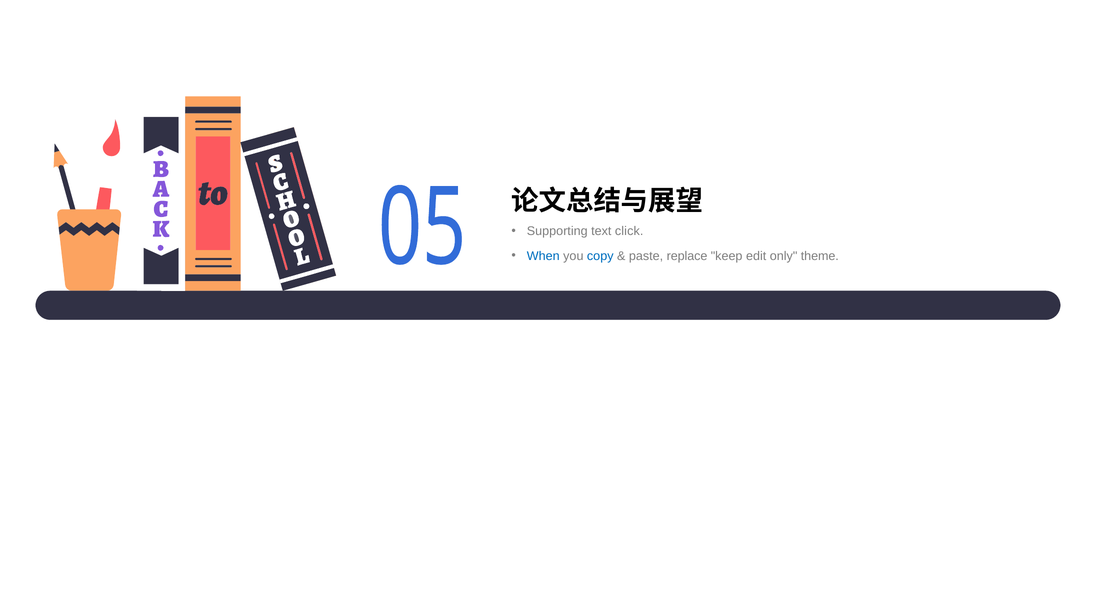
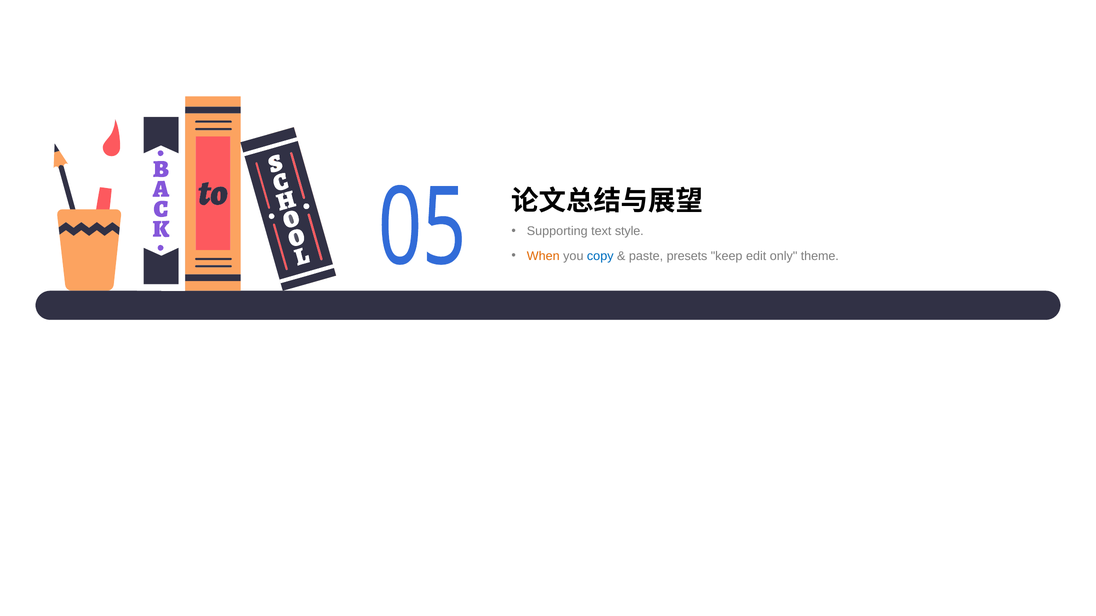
click: click -> style
When colour: blue -> orange
replace: replace -> presets
